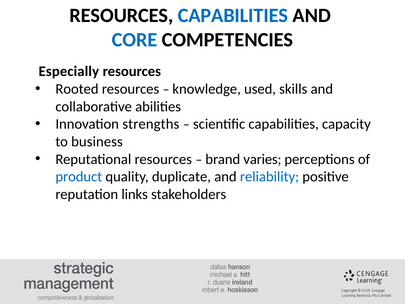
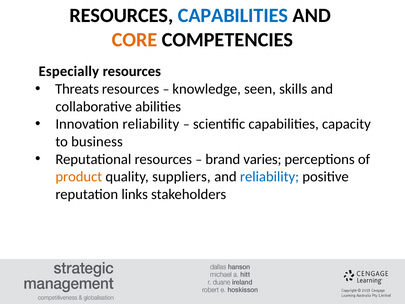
CORE colour: blue -> orange
Rooted: Rooted -> Threats
used: used -> seen
Innovation strengths: strengths -> reliability
product colour: blue -> orange
duplicate: duplicate -> suppliers
